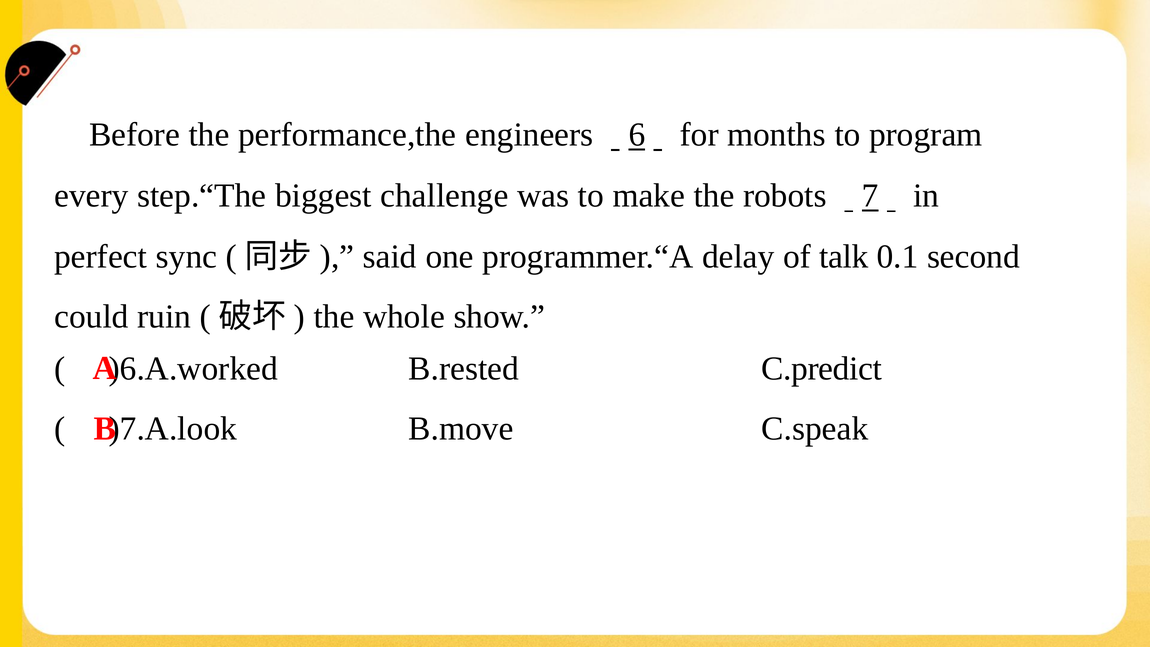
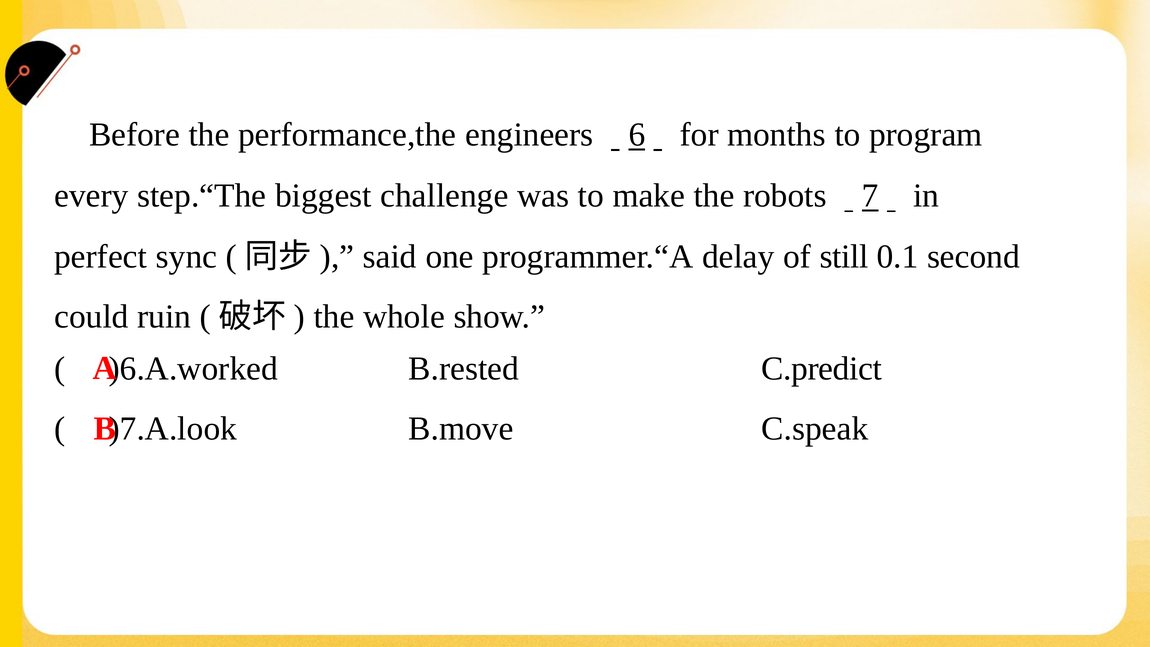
talk: talk -> still
